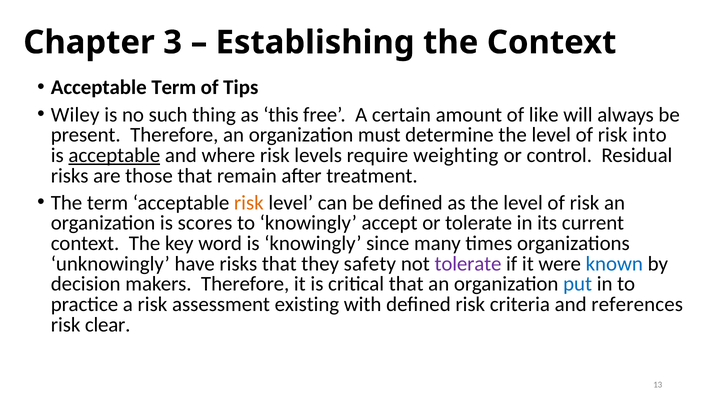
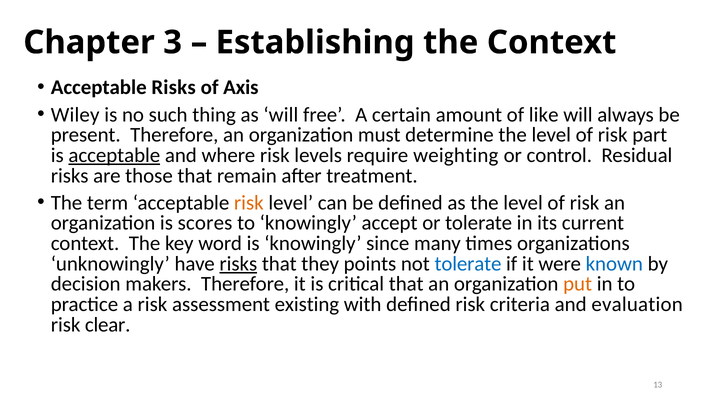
Acceptable Term: Term -> Risks
Tips: Tips -> Axis
as this: this -> will
into: into -> part
risks at (238, 264) underline: none -> present
safety: safety -> points
tolerate at (468, 264) colour: purple -> blue
put colour: blue -> orange
references: references -> evaluation
